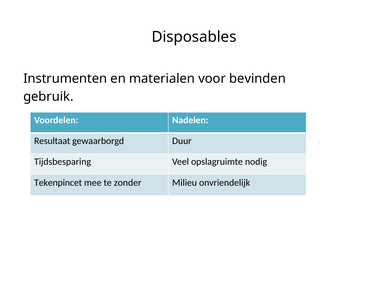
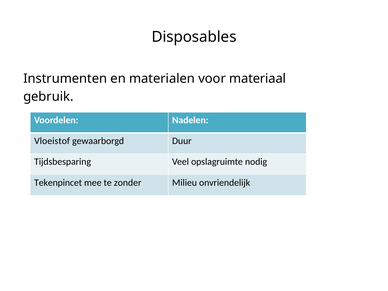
bevinden: bevinden -> materiaal
Resultaat: Resultaat -> Vloeistof
